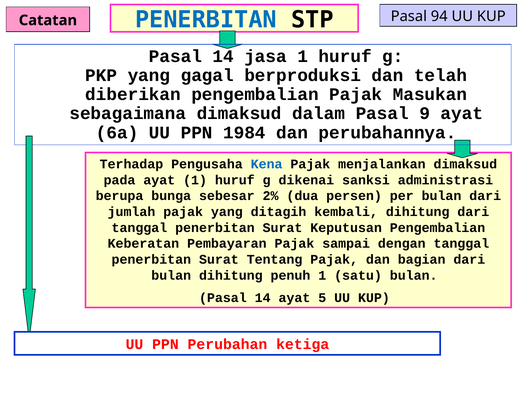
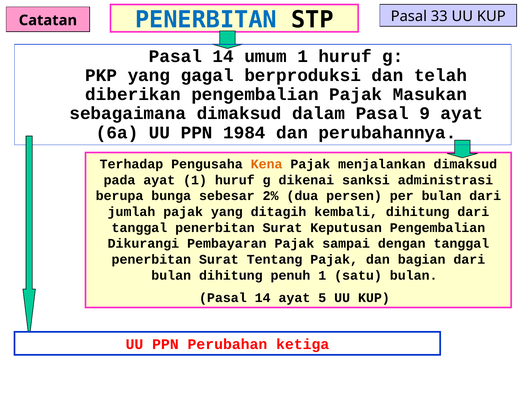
94: 94 -> 33
jasa: jasa -> umum
Kena colour: blue -> orange
Keberatan: Keberatan -> Dikurangi
